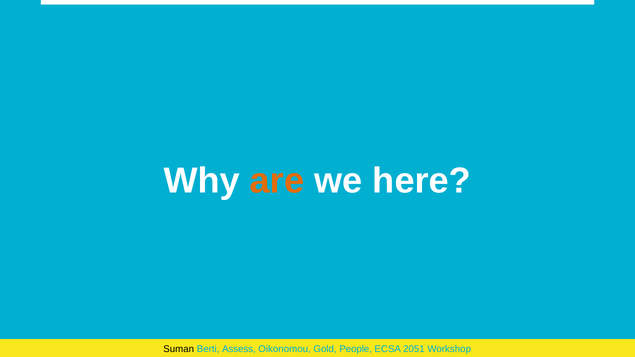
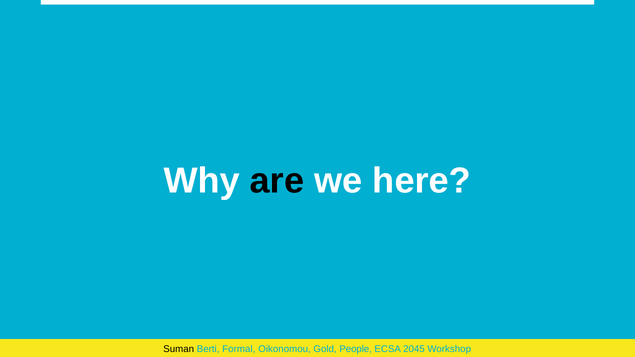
are colour: orange -> black
Assess: Assess -> Formal
2051: 2051 -> 2045
